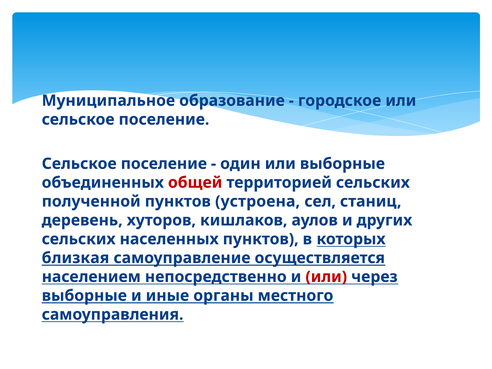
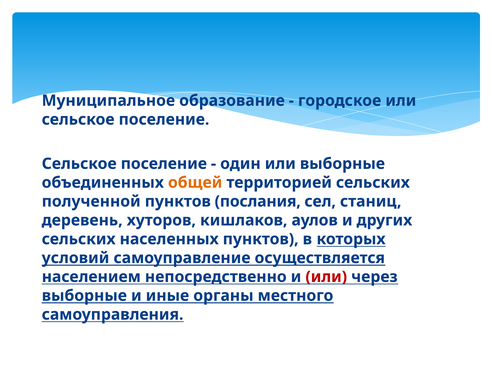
общей colour: red -> orange
устроена: устроена -> послания
близкая: близкая -> условий
